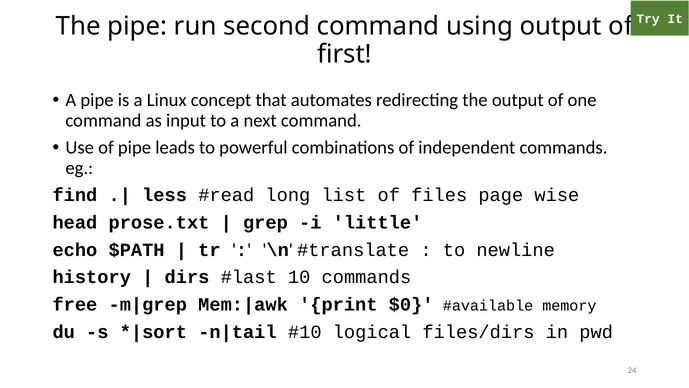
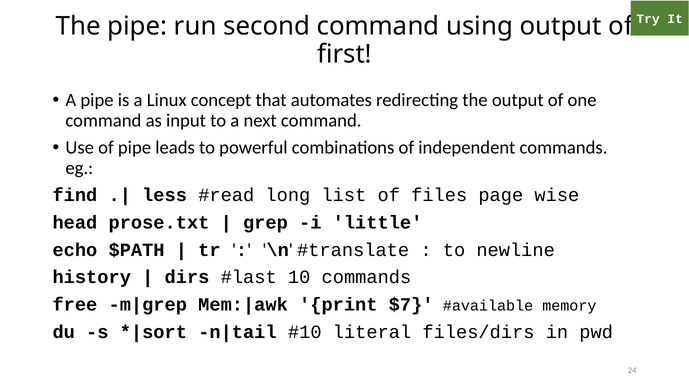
$0: $0 -> $7
logical: logical -> literal
